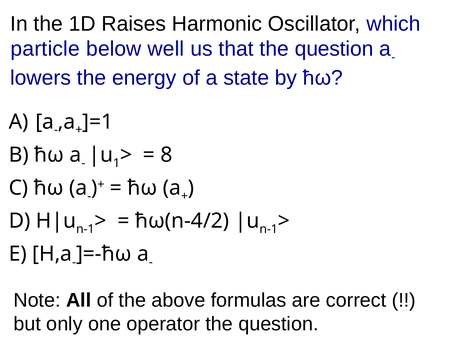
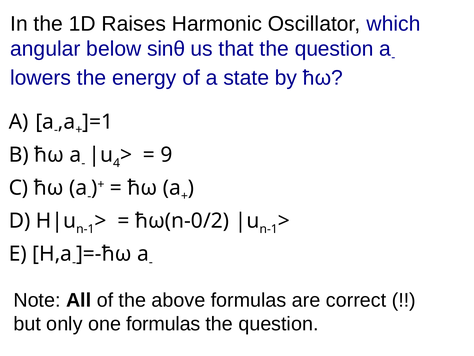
particle: particle -> angular
well: well -> sinθ
1: 1 -> 4
8: 8 -> 9
ħω(n-4/2: ħω(n-4/2 -> ħω(n-0/2
one operator: operator -> formulas
